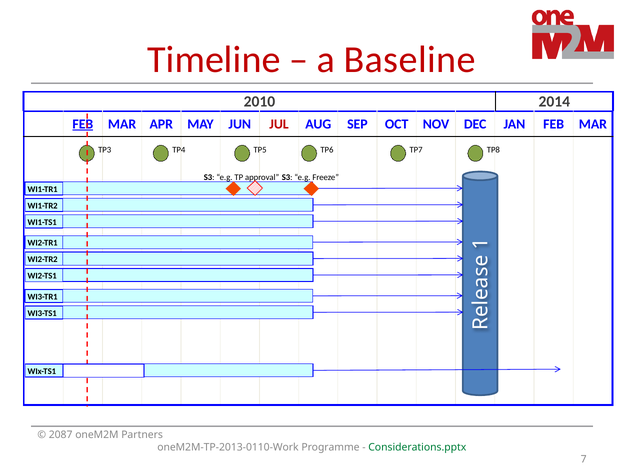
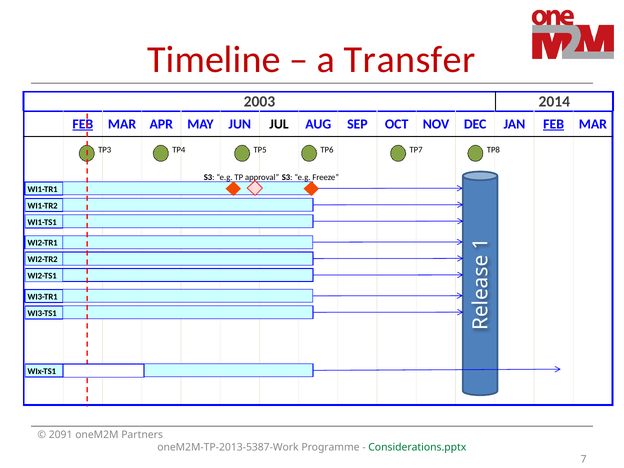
Baseline: Baseline -> Transfer
2010: 2010 -> 2003
JUL colour: red -> black
FEB at (554, 124) underline: none -> present
2087: 2087 -> 2091
oneM2M-TP-2013-0110-Work: oneM2M-TP-2013-0110-Work -> oneM2M-TP-2013-5387-Work
